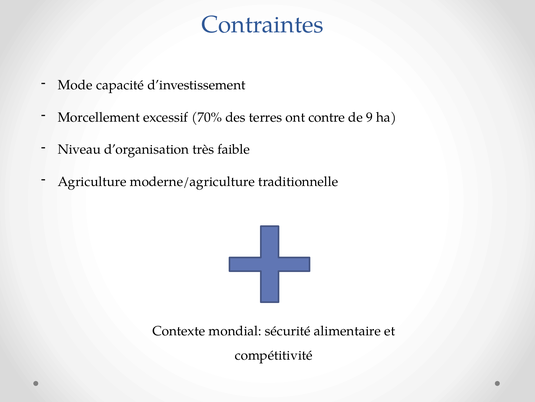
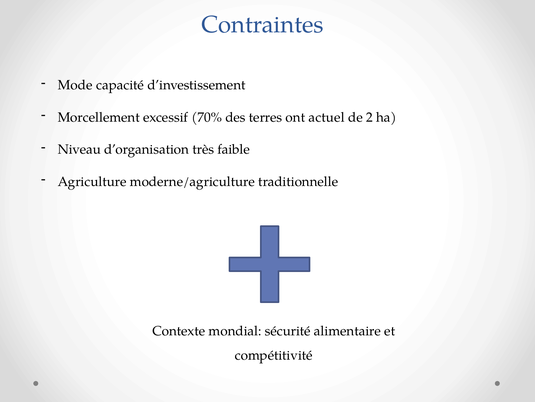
contre: contre -> actuel
9: 9 -> 2
